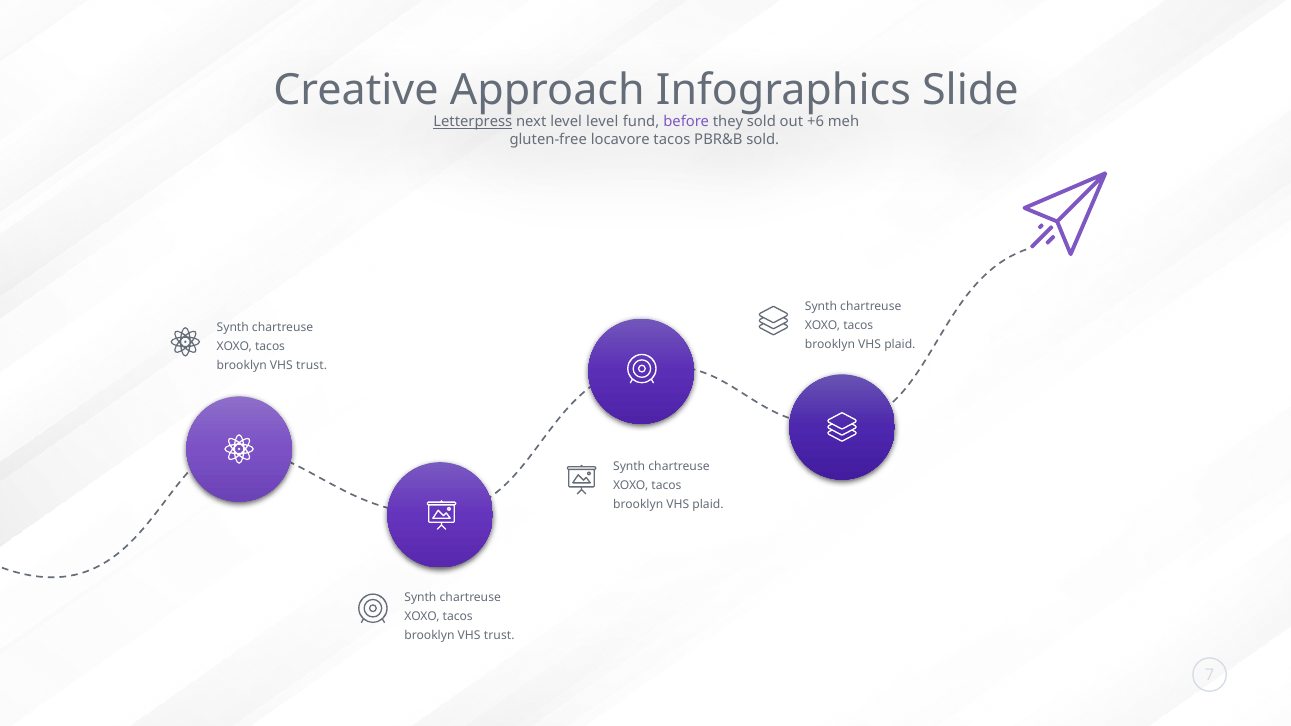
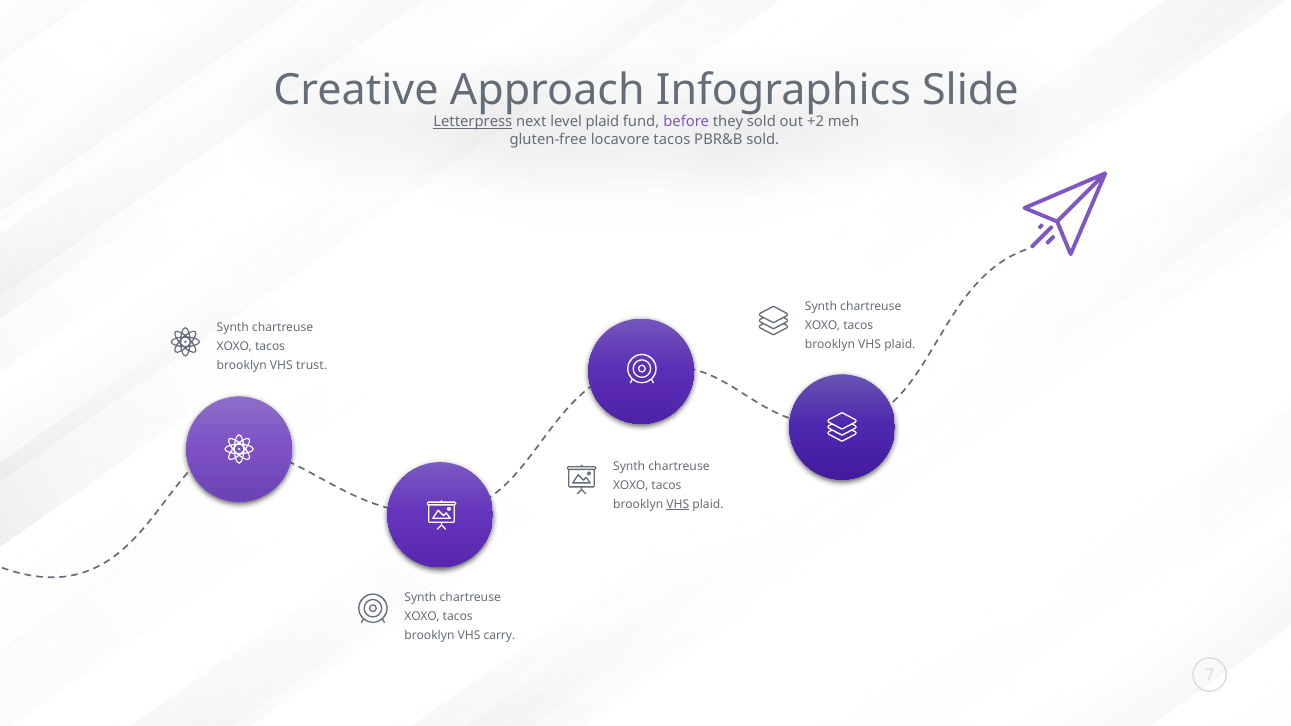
level level: level -> plaid
+6: +6 -> +2
VHS at (678, 504) underline: none -> present
trust at (499, 635): trust -> carry
